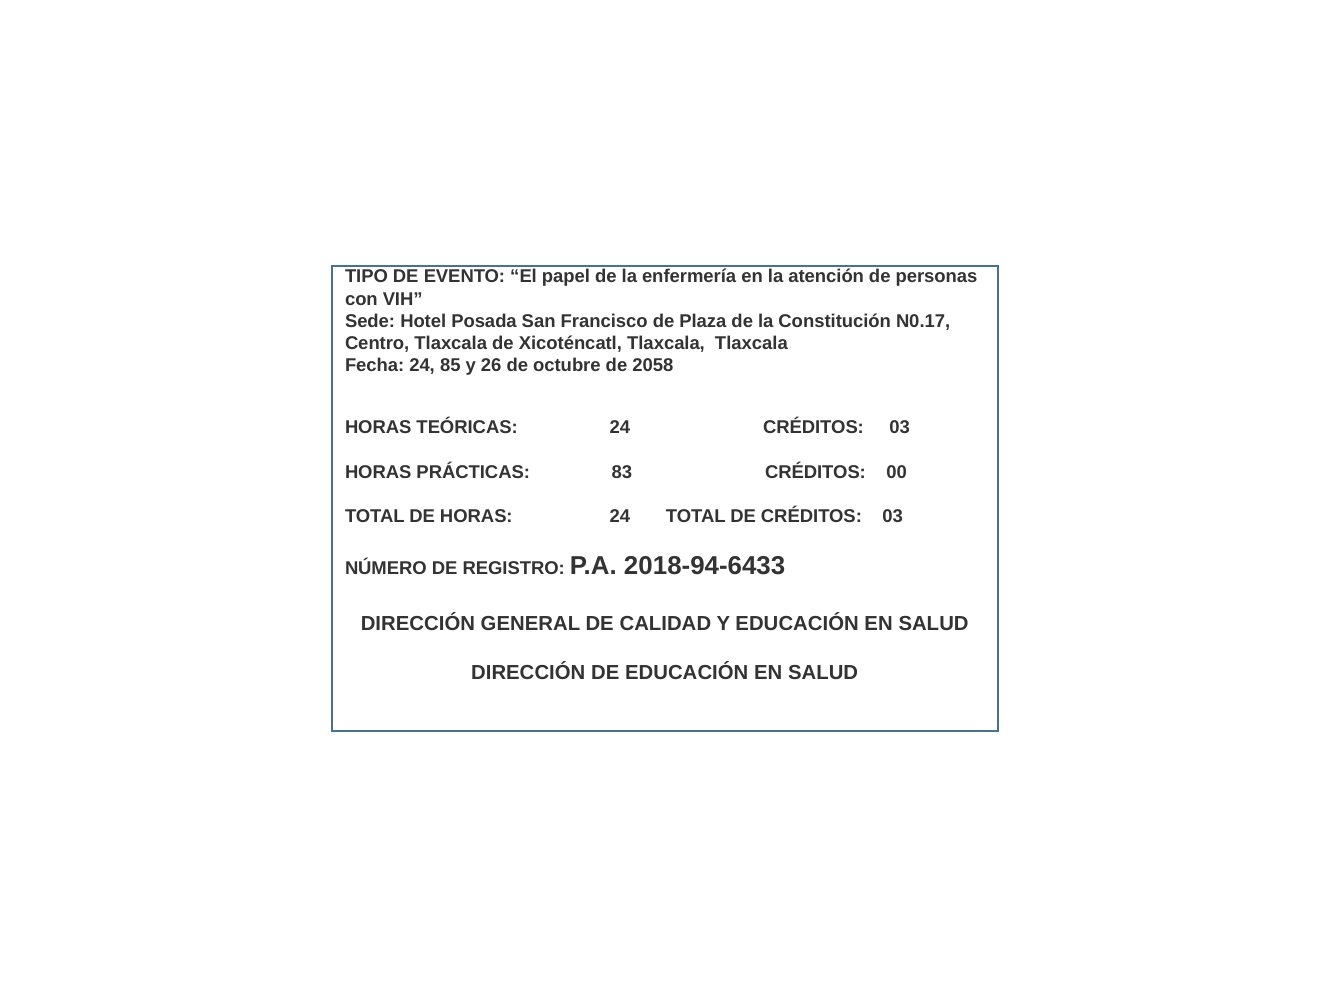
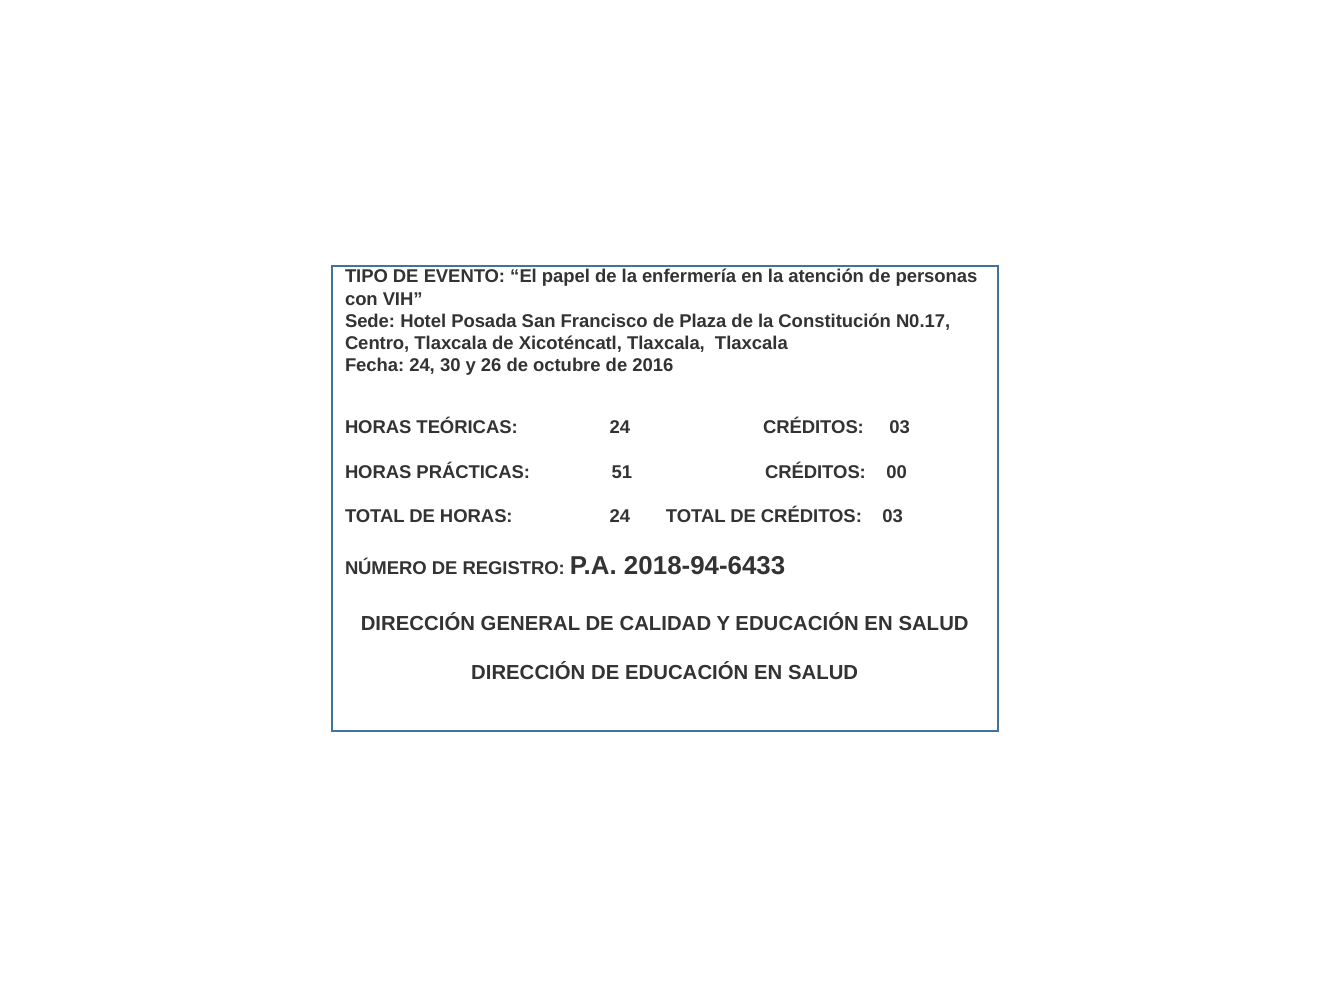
85: 85 -> 30
2058: 2058 -> 2016
83: 83 -> 51
